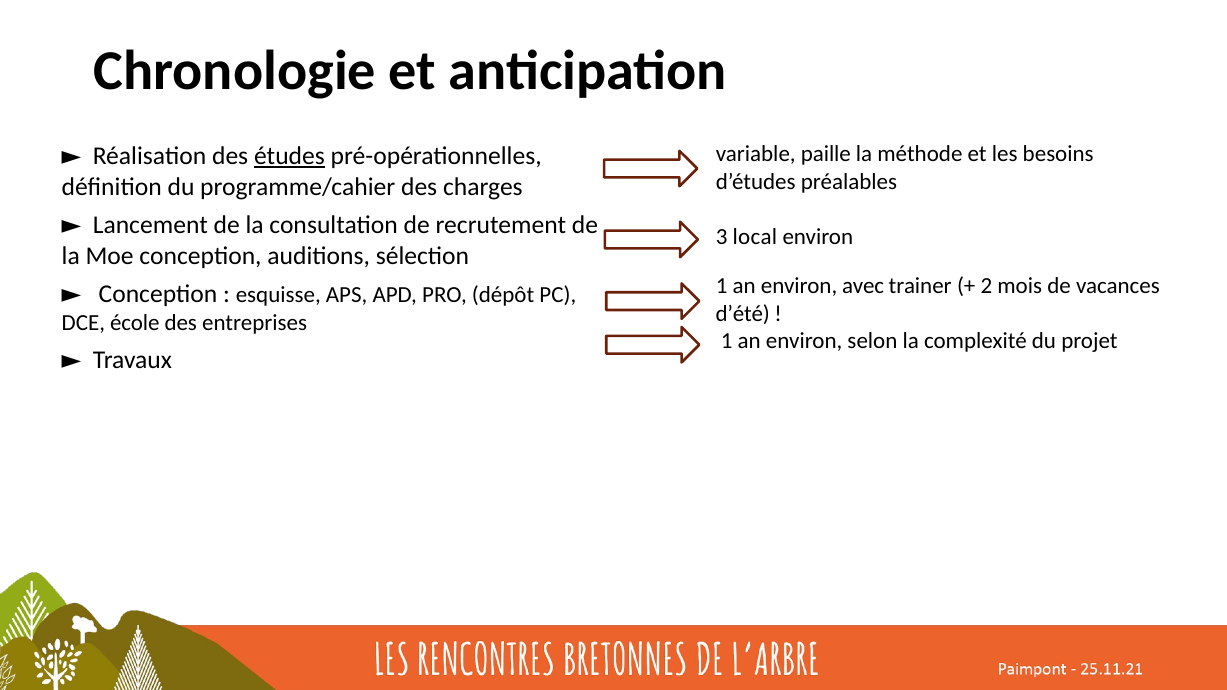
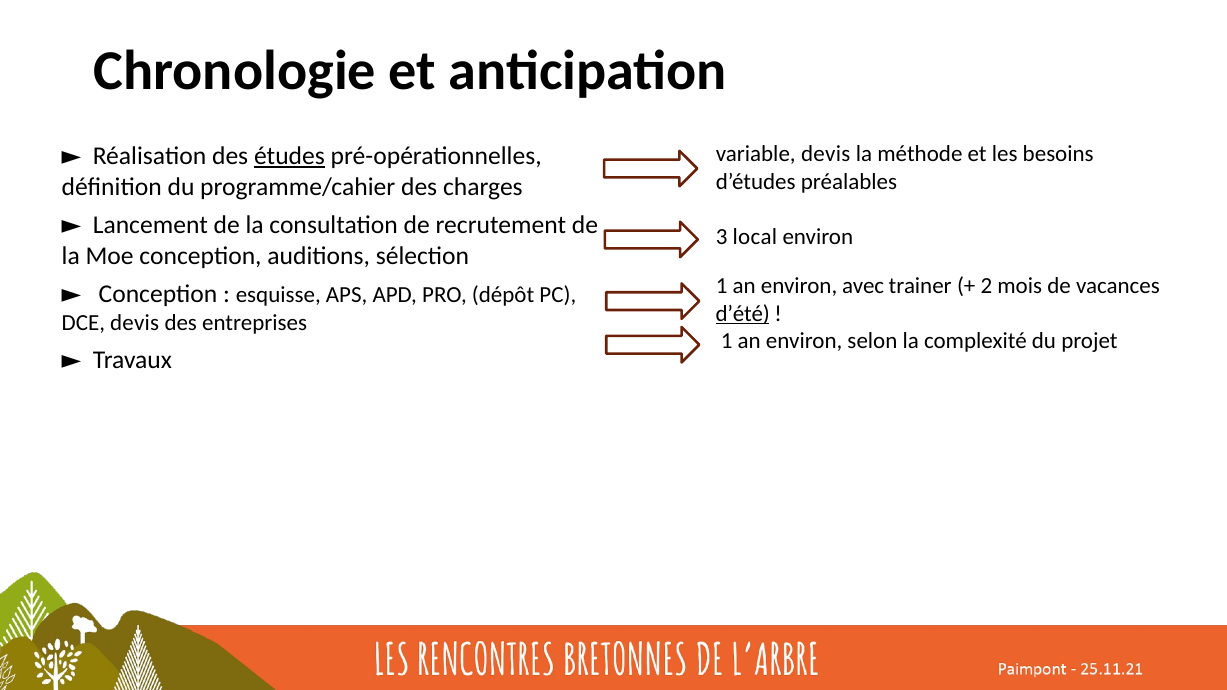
variable paille: paille -> devis
d’été underline: none -> present
DCE école: école -> devis
